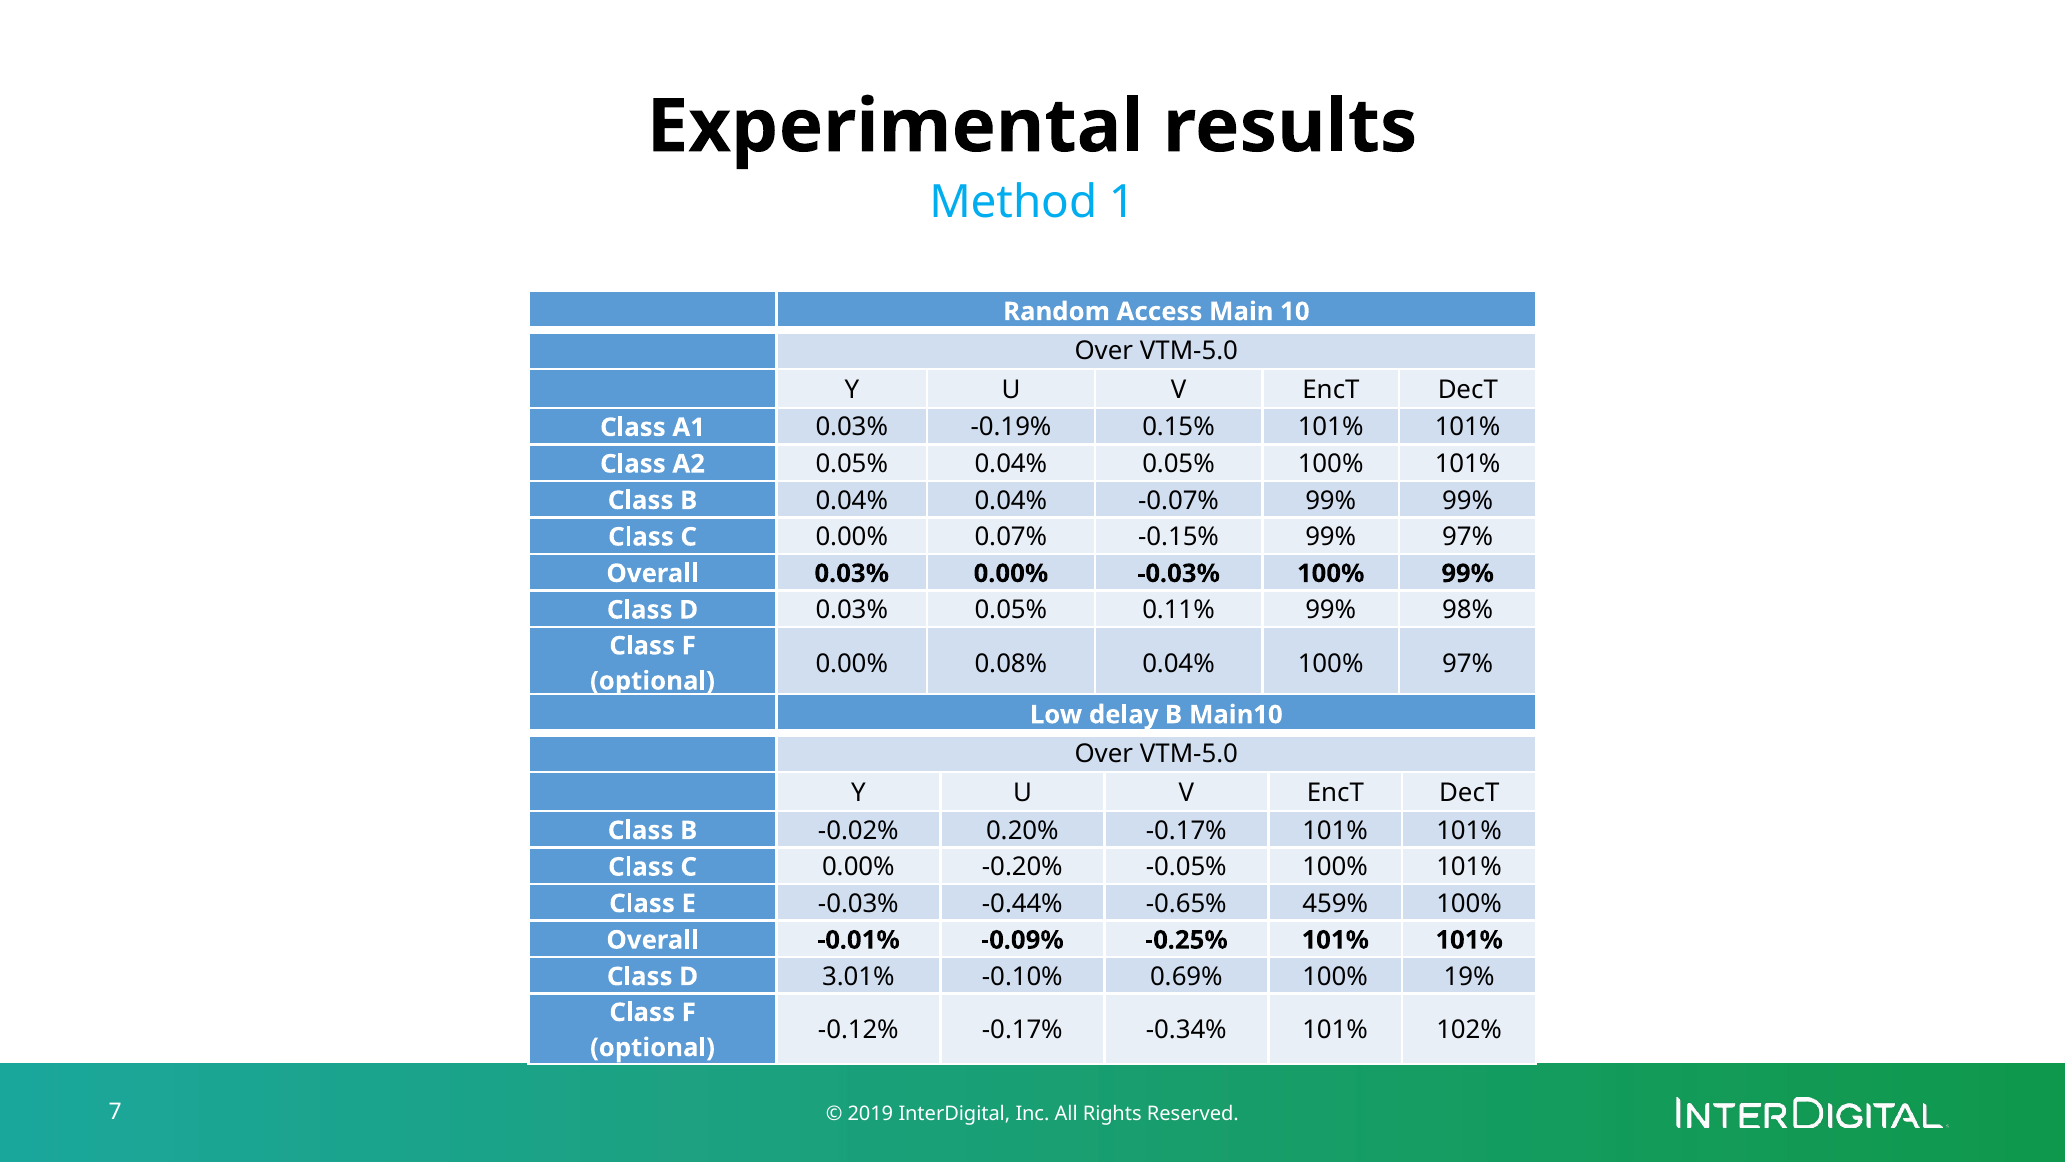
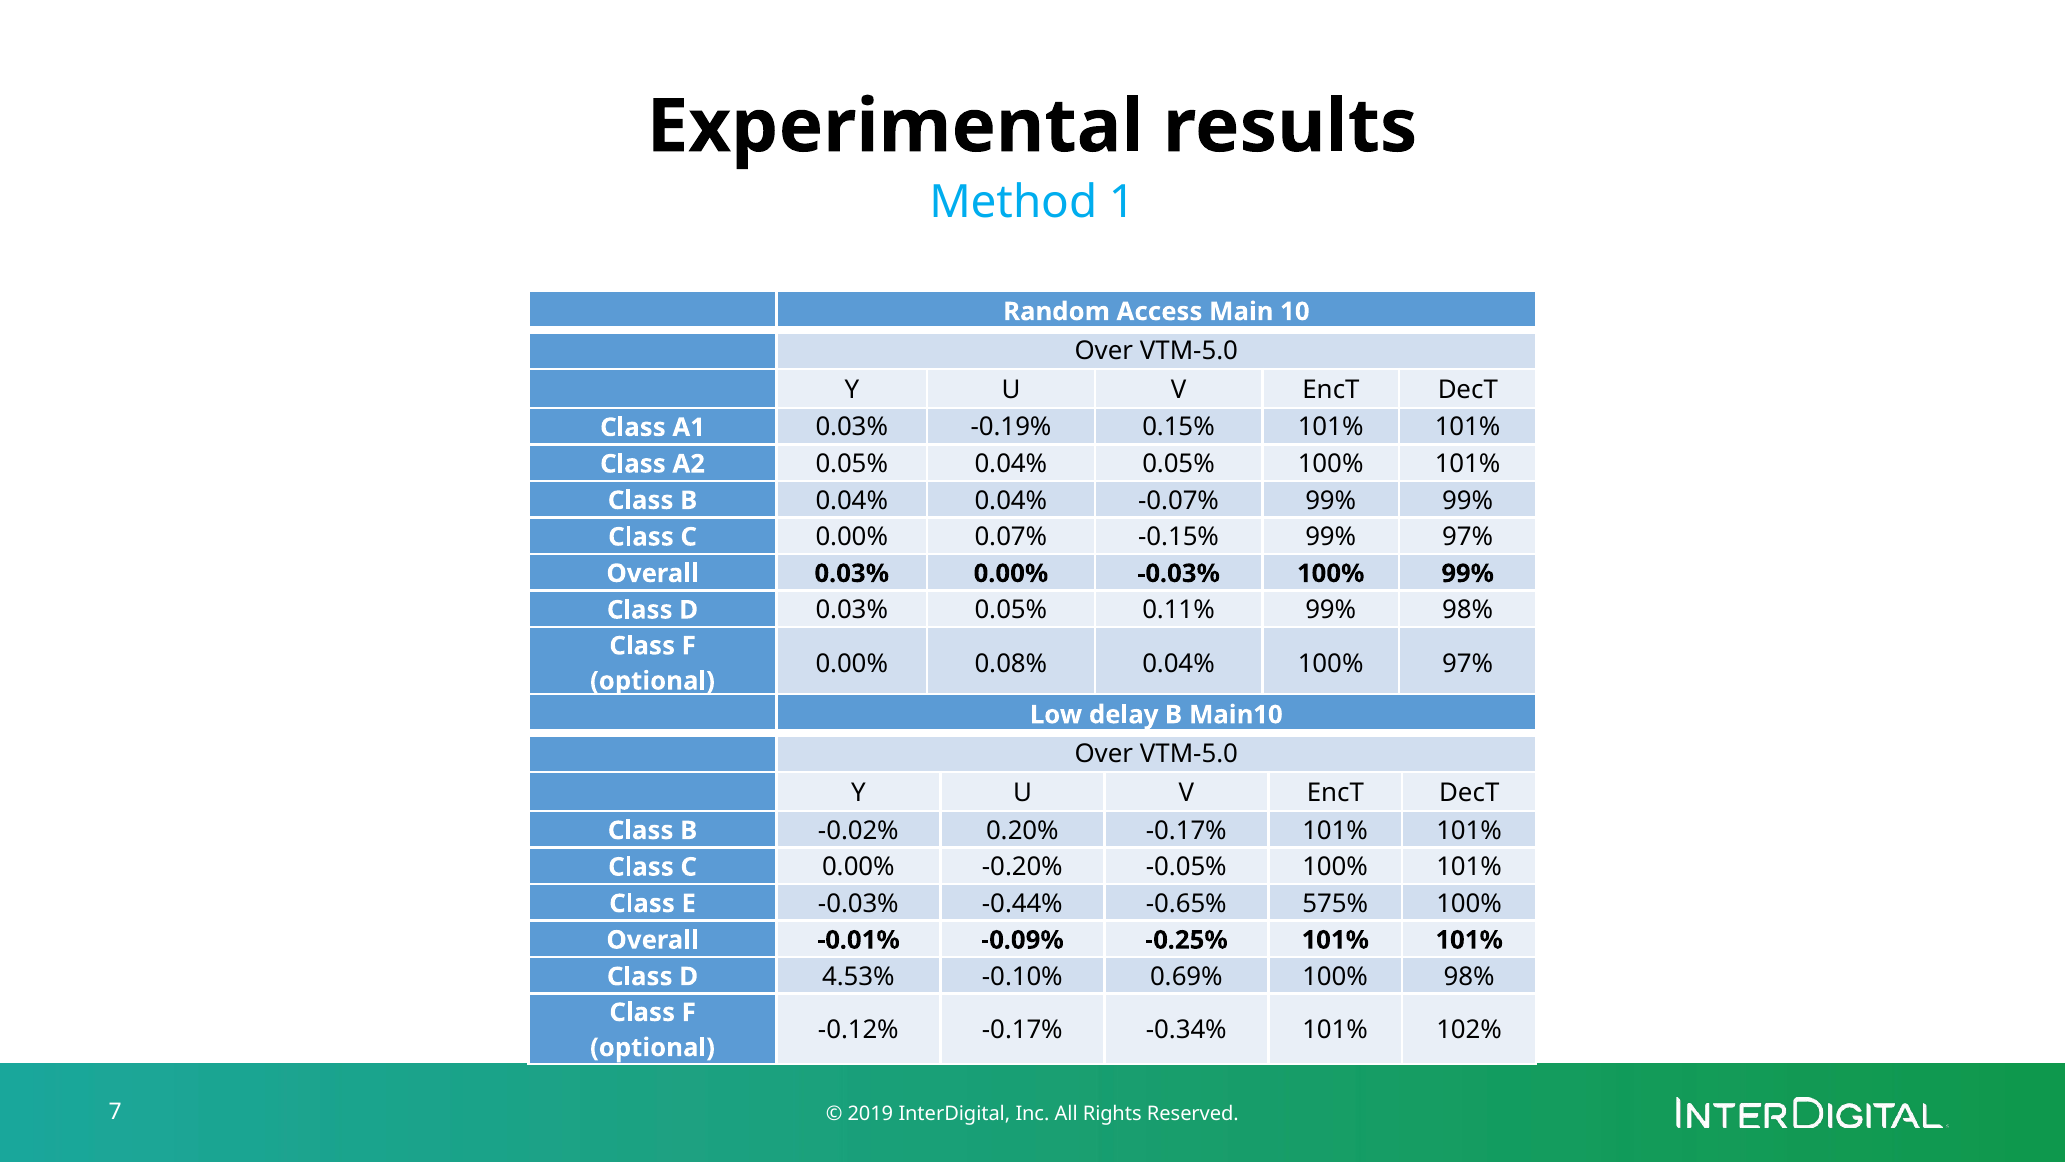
459%: 459% -> 575%
3.01%: 3.01% -> 4.53%
100% 19%: 19% -> 98%
